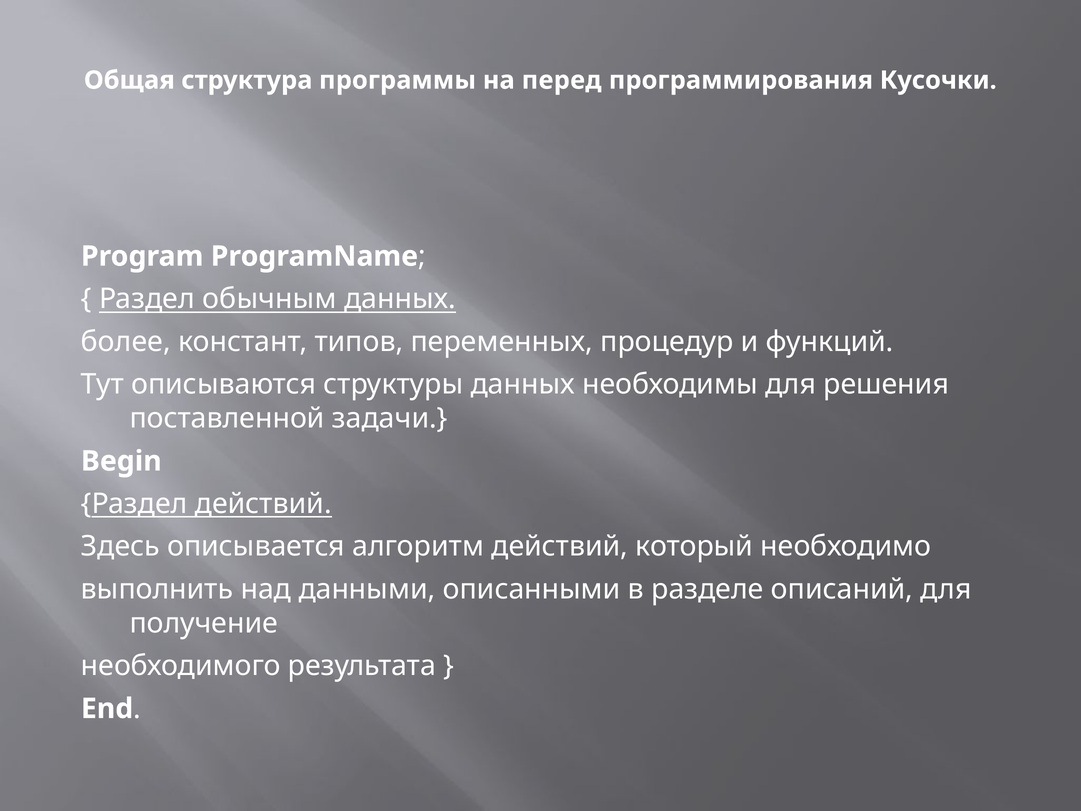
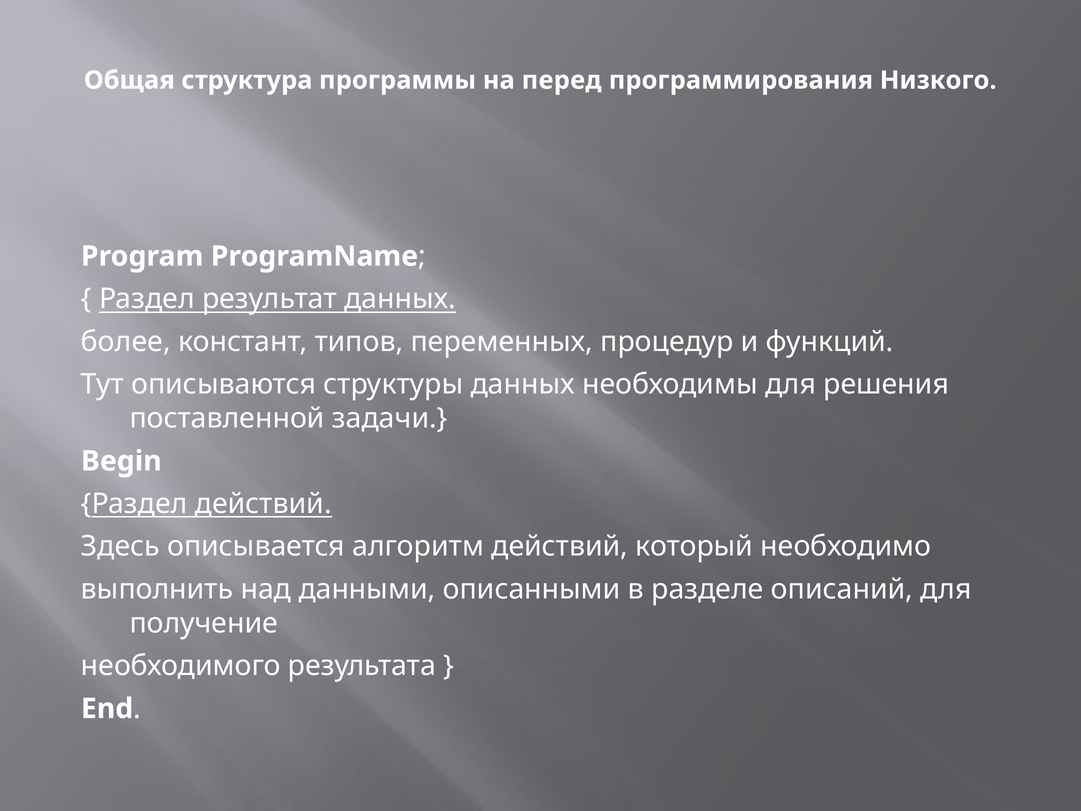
Кусочки: Кусочки -> Низкого
обычным: обычным -> результат
